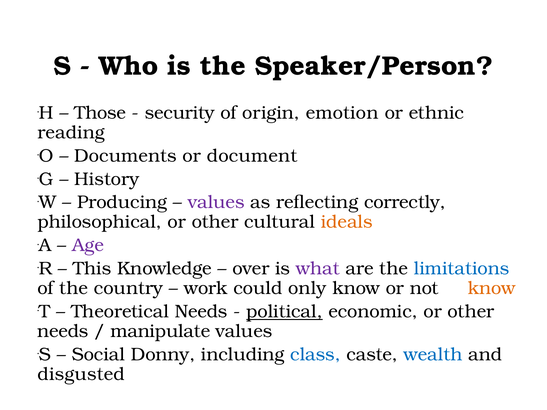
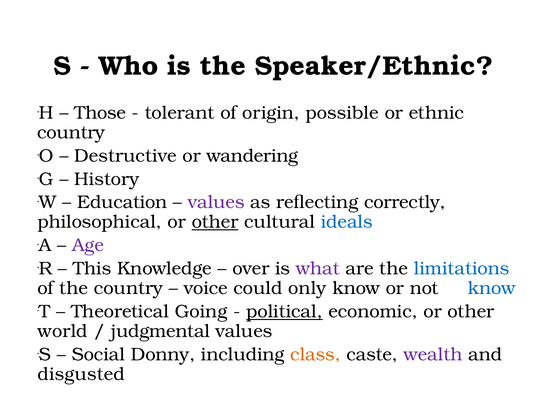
Speaker/Person: Speaker/Person -> Speaker/Ethnic
security: security -> tolerant
emotion: emotion -> possible
reading at (71, 132): reading -> country
Documents: Documents -> Destructive
document: document -> wandering
Producing: Producing -> Education
other at (215, 222) underline: none -> present
ideals colour: orange -> blue
work: work -> voice
know at (492, 288) colour: orange -> blue
Theoretical Needs: Needs -> Going
needs at (63, 331): needs -> world
manipulate: manipulate -> judgmental
class colour: blue -> orange
wealth colour: blue -> purple
